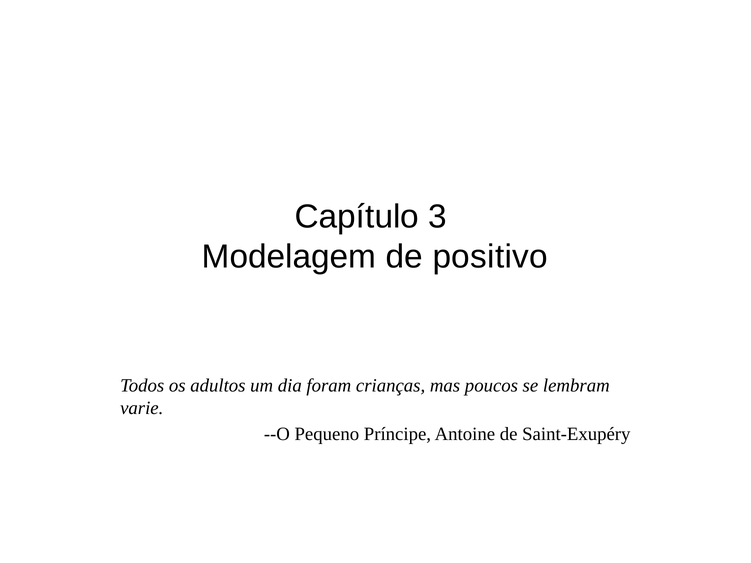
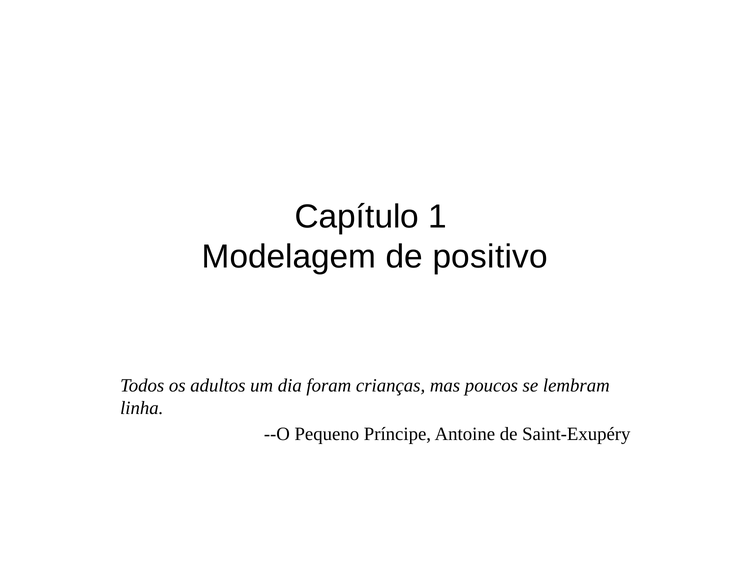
3: 3 -> 1
varie: varie -> linha
